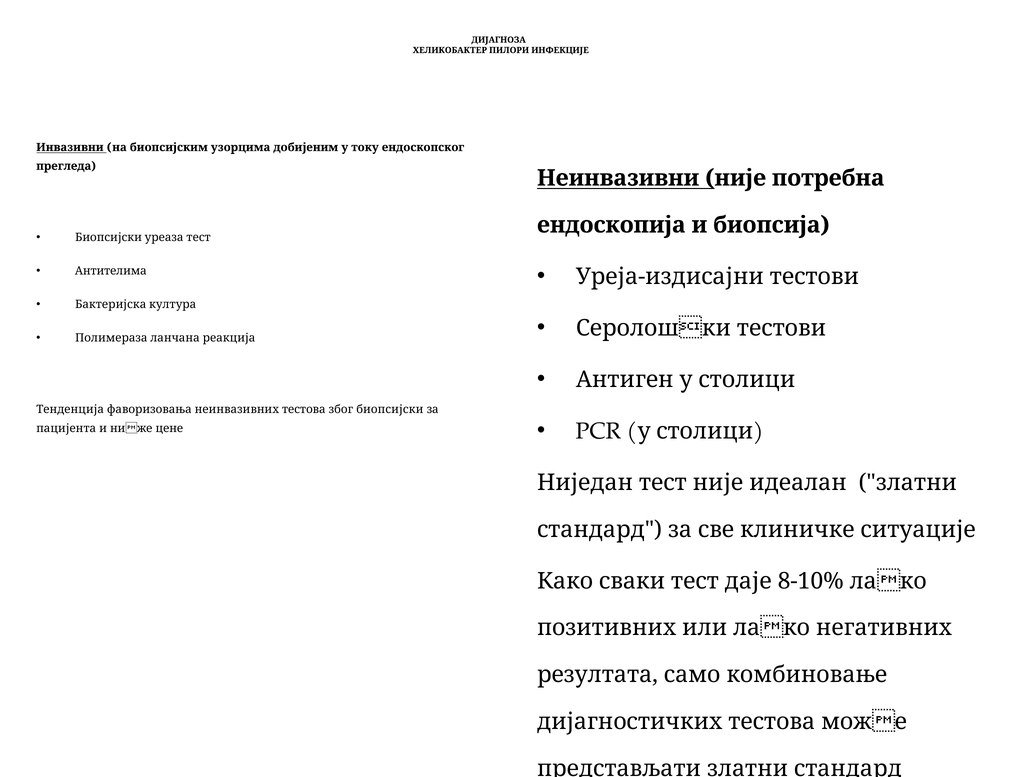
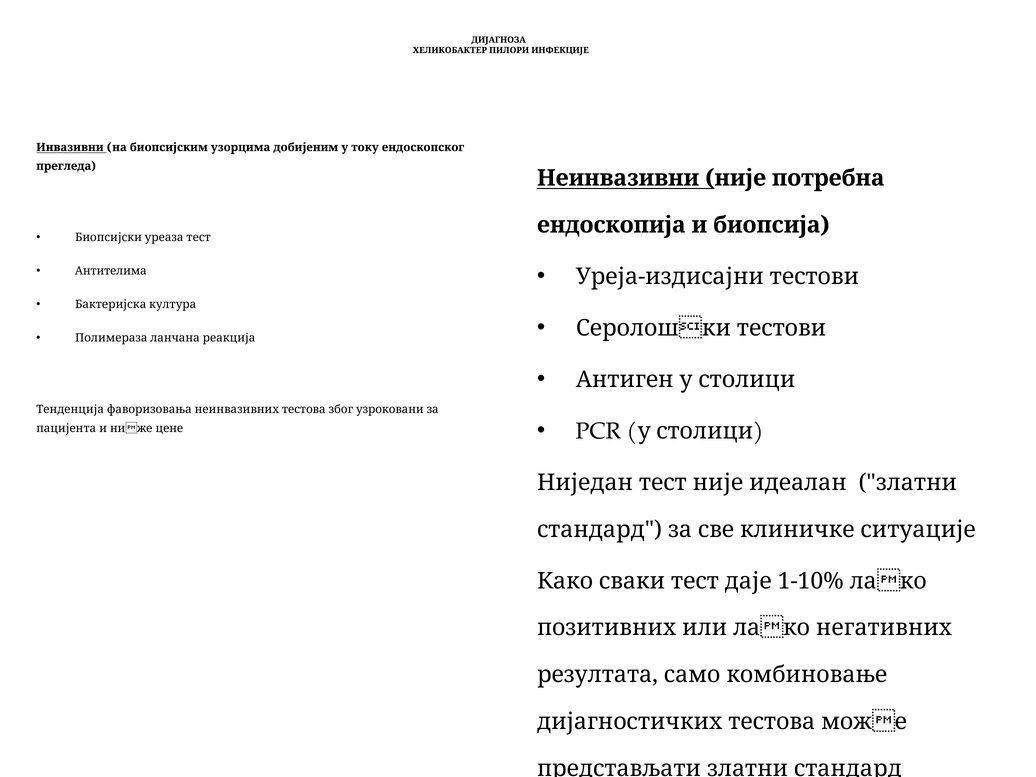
биопсијски: биопсијски -> узроковани
8-10%: 8-10% -> 1-10%
